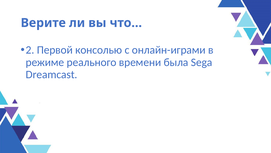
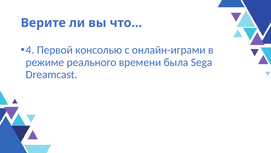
2: 2 -> 4
